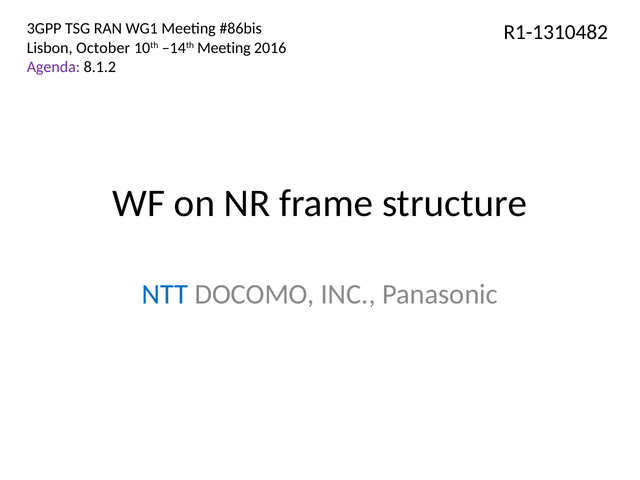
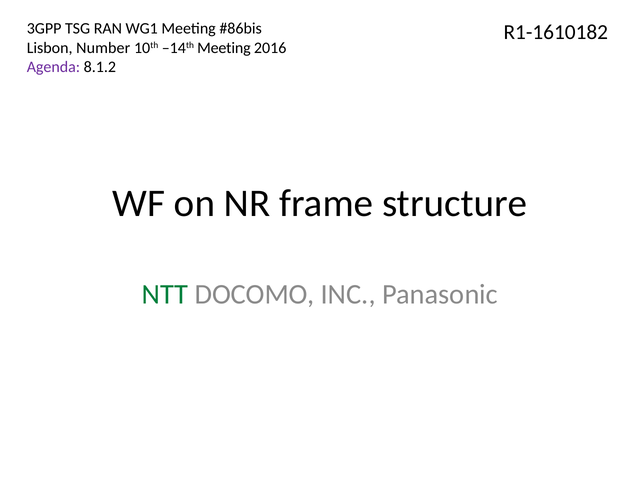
R1-1310482: R1-1310482 -> R1-1610182
October: October -> Number
NTT colour: blue -> green
